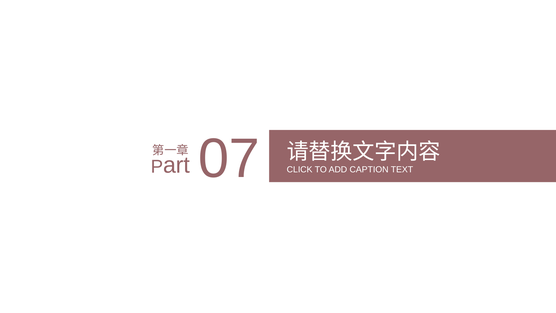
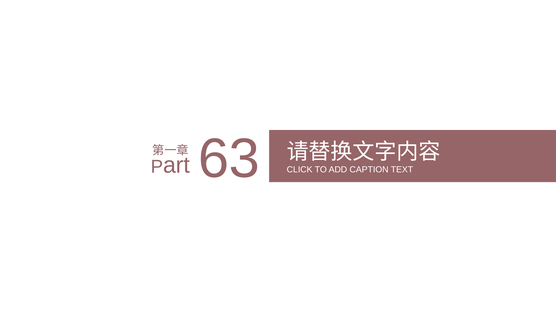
07: 07 -> 63
